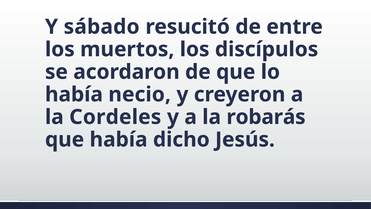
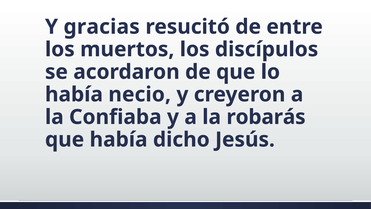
sábado: sábado -> gracias
Cordeles: Cordeles -> Confiaba
